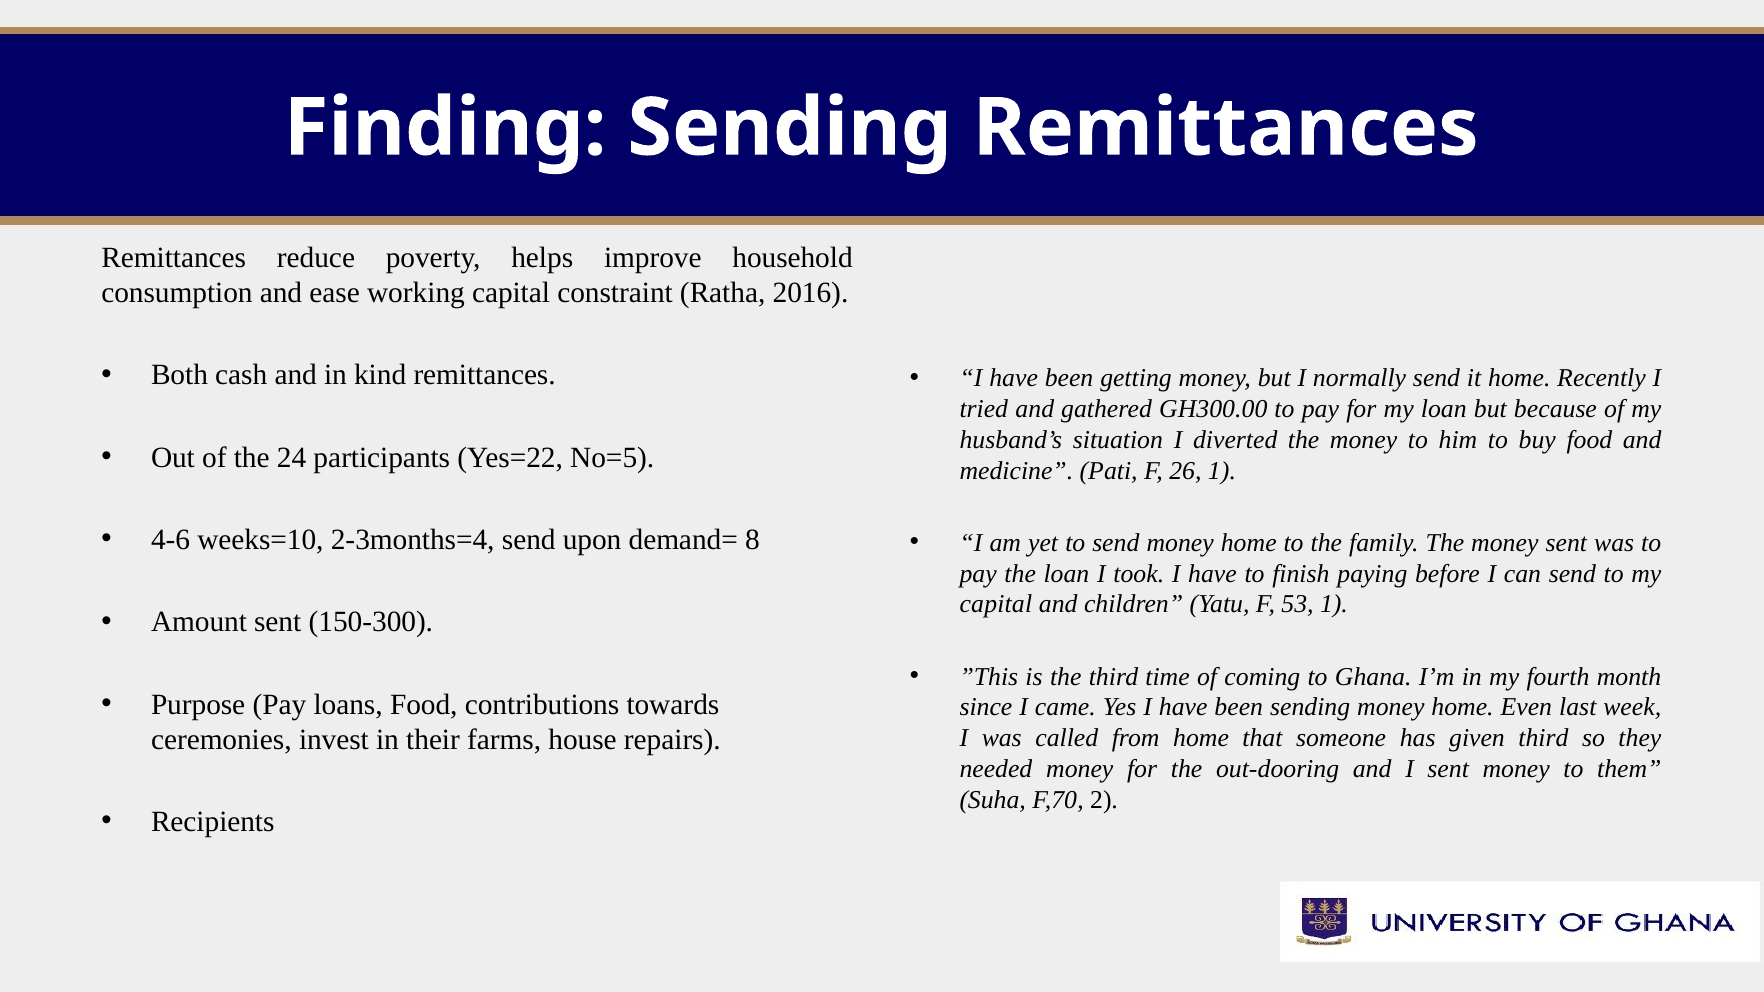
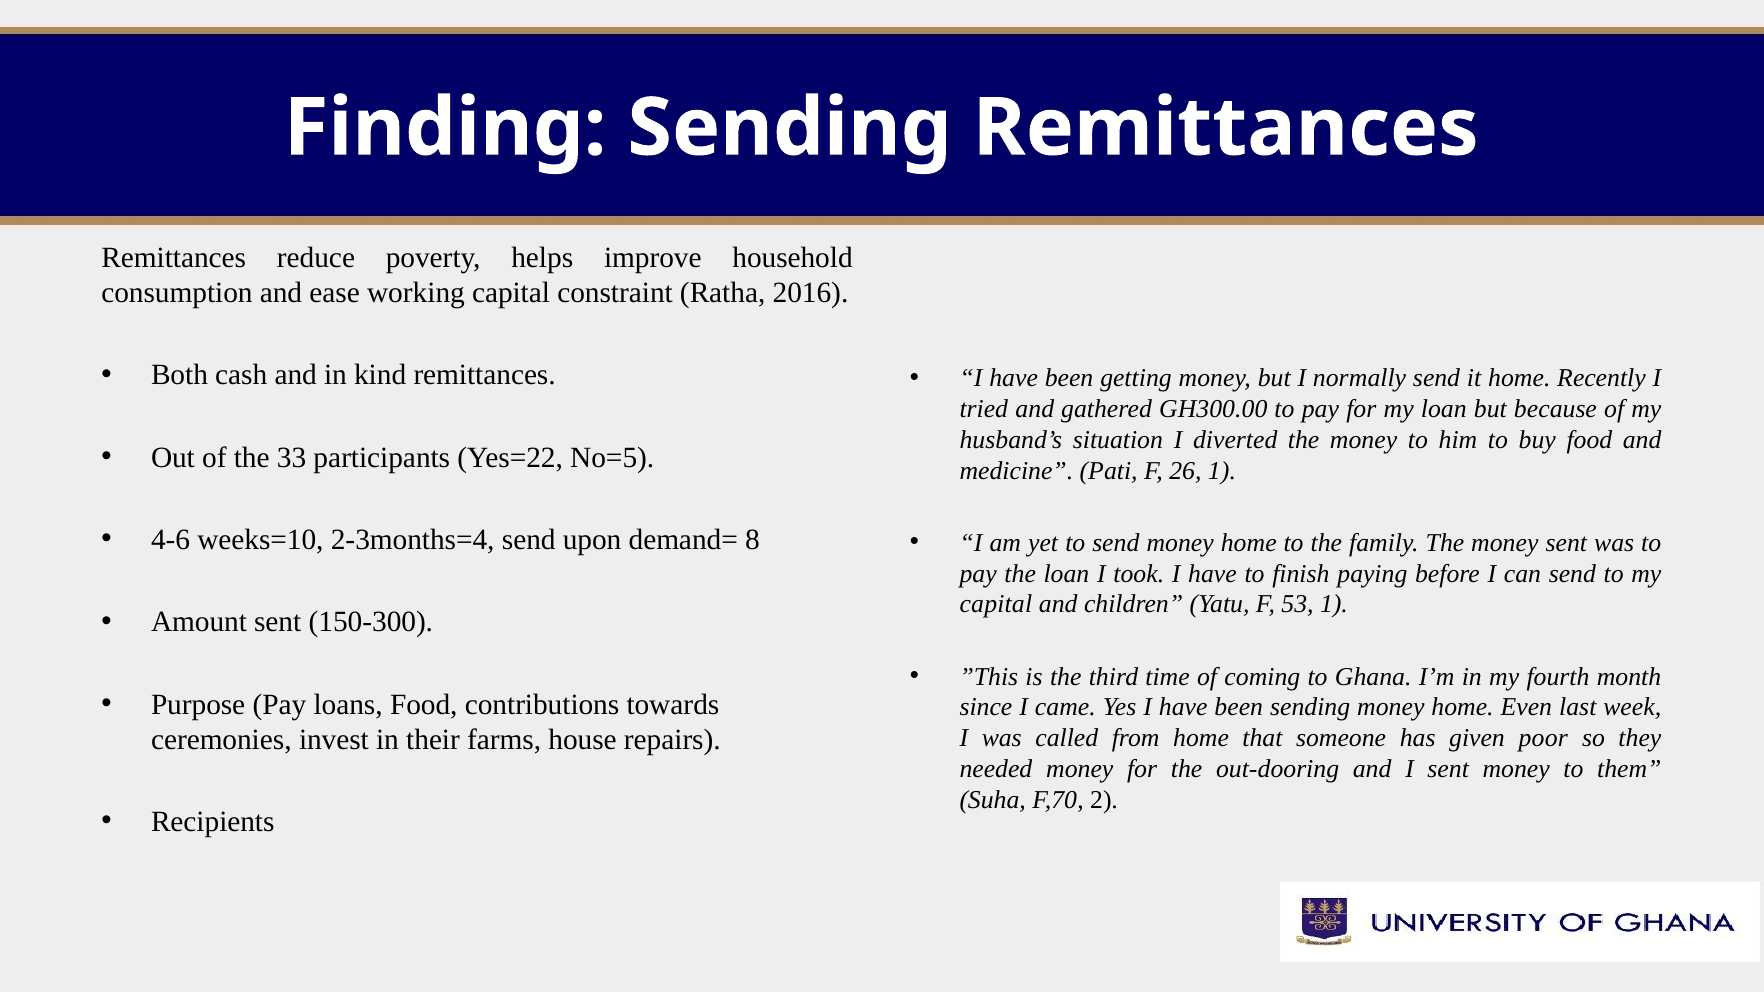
24: 24 -> 33
given third: third -> poor
